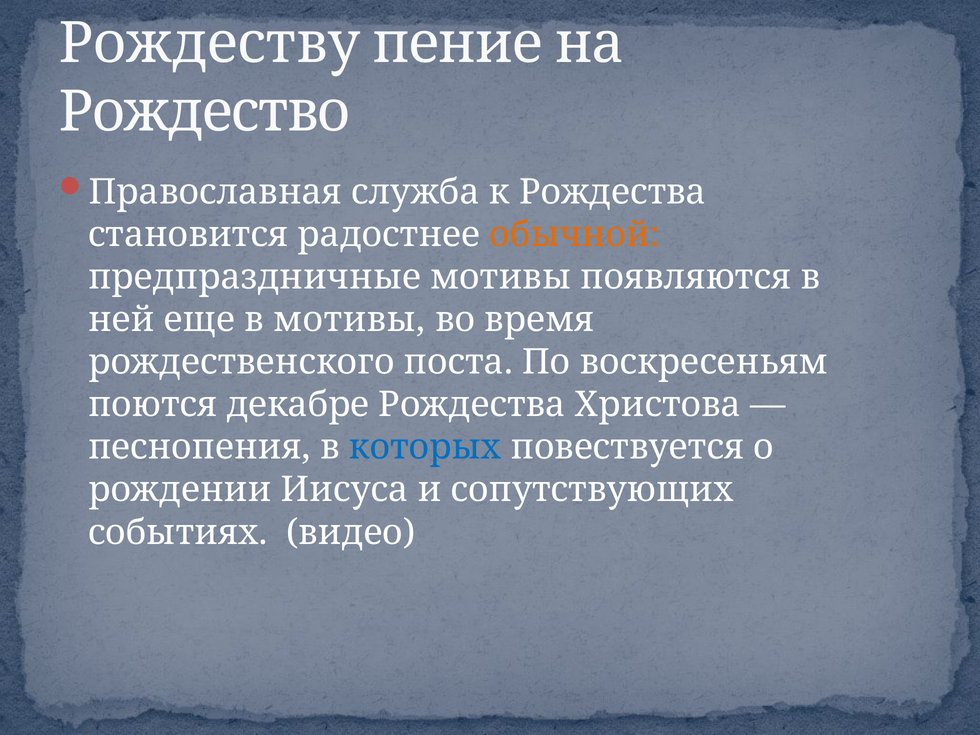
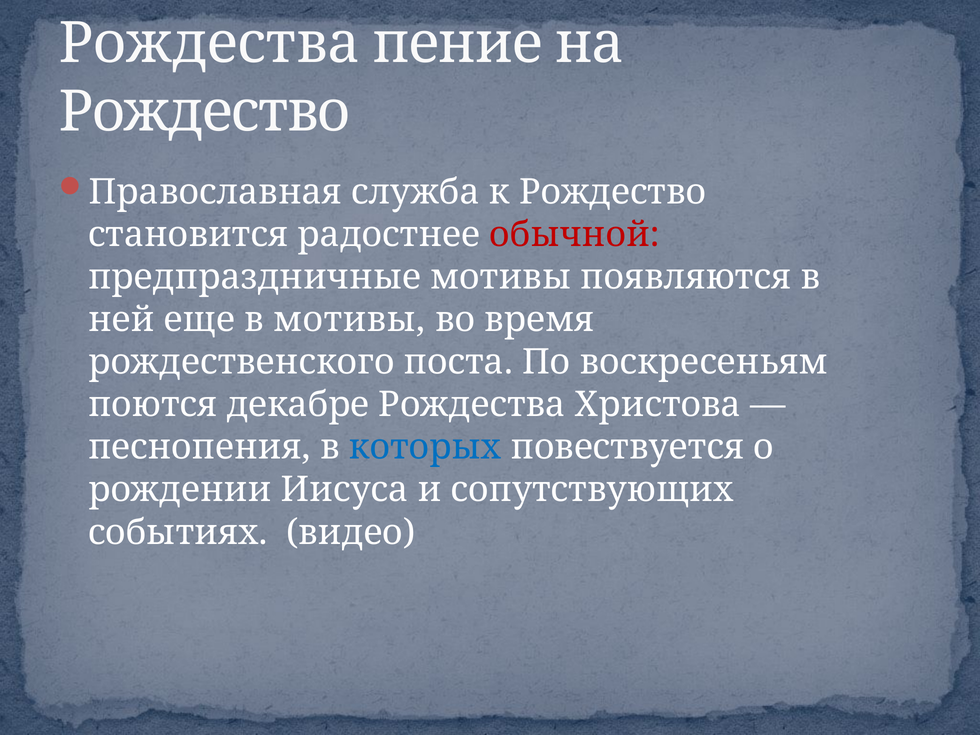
Рождеству at (209, 43): Рождеству -> Рождества
к Рождества: Рождества -> Рождество
обычной colour: orange -> red
